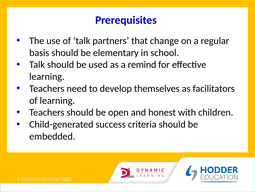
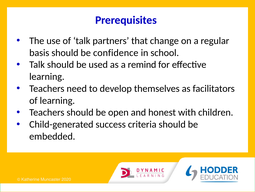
elementary: elementary -> confidence
